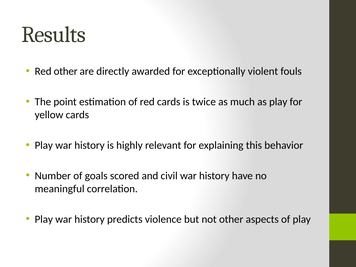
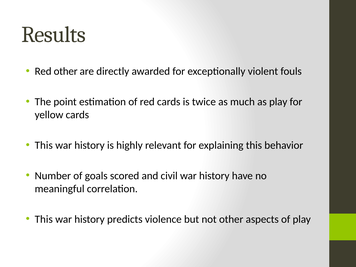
Play at (44, 145): Play -> This
Play at (44, 219): Play -> This
